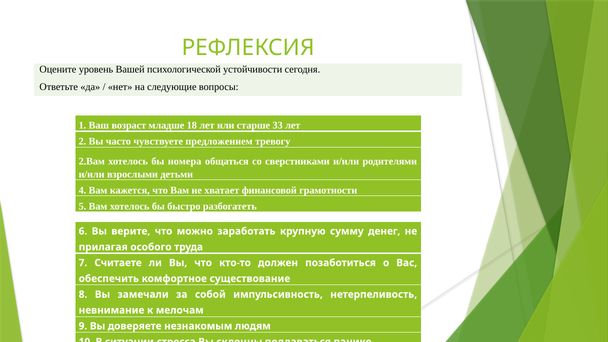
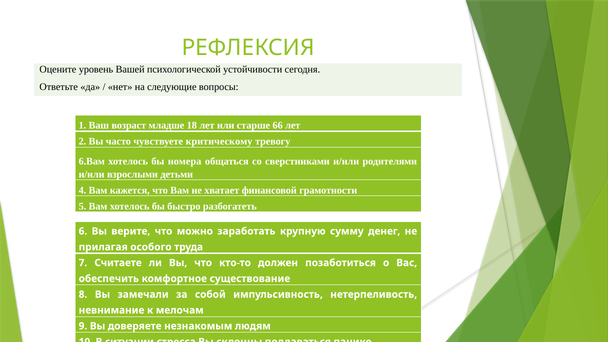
33: 33 -> 66
предложением: предложением -> критическому
2.Вам: 2.Вам -> 6.Вам
